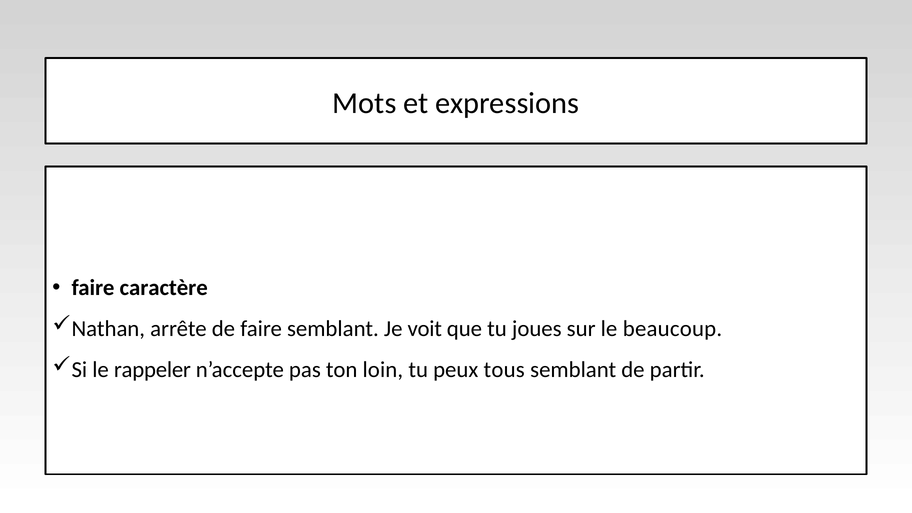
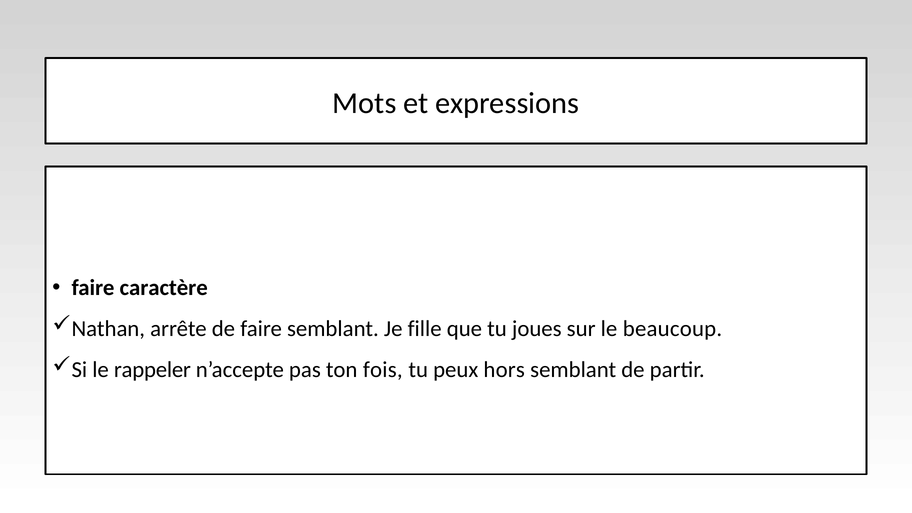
voit: voit -> fille
loin: loin -> fois
tous: tous -> hors
